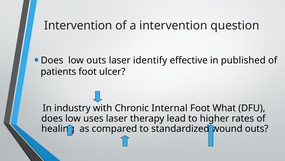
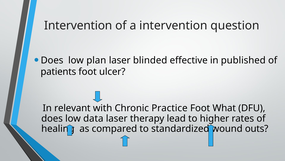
low outs: outs -> plan
identify: identify -> blinded
industry: industry -> relevant
Internal: Internal -> Practice
uses: uses -> data
